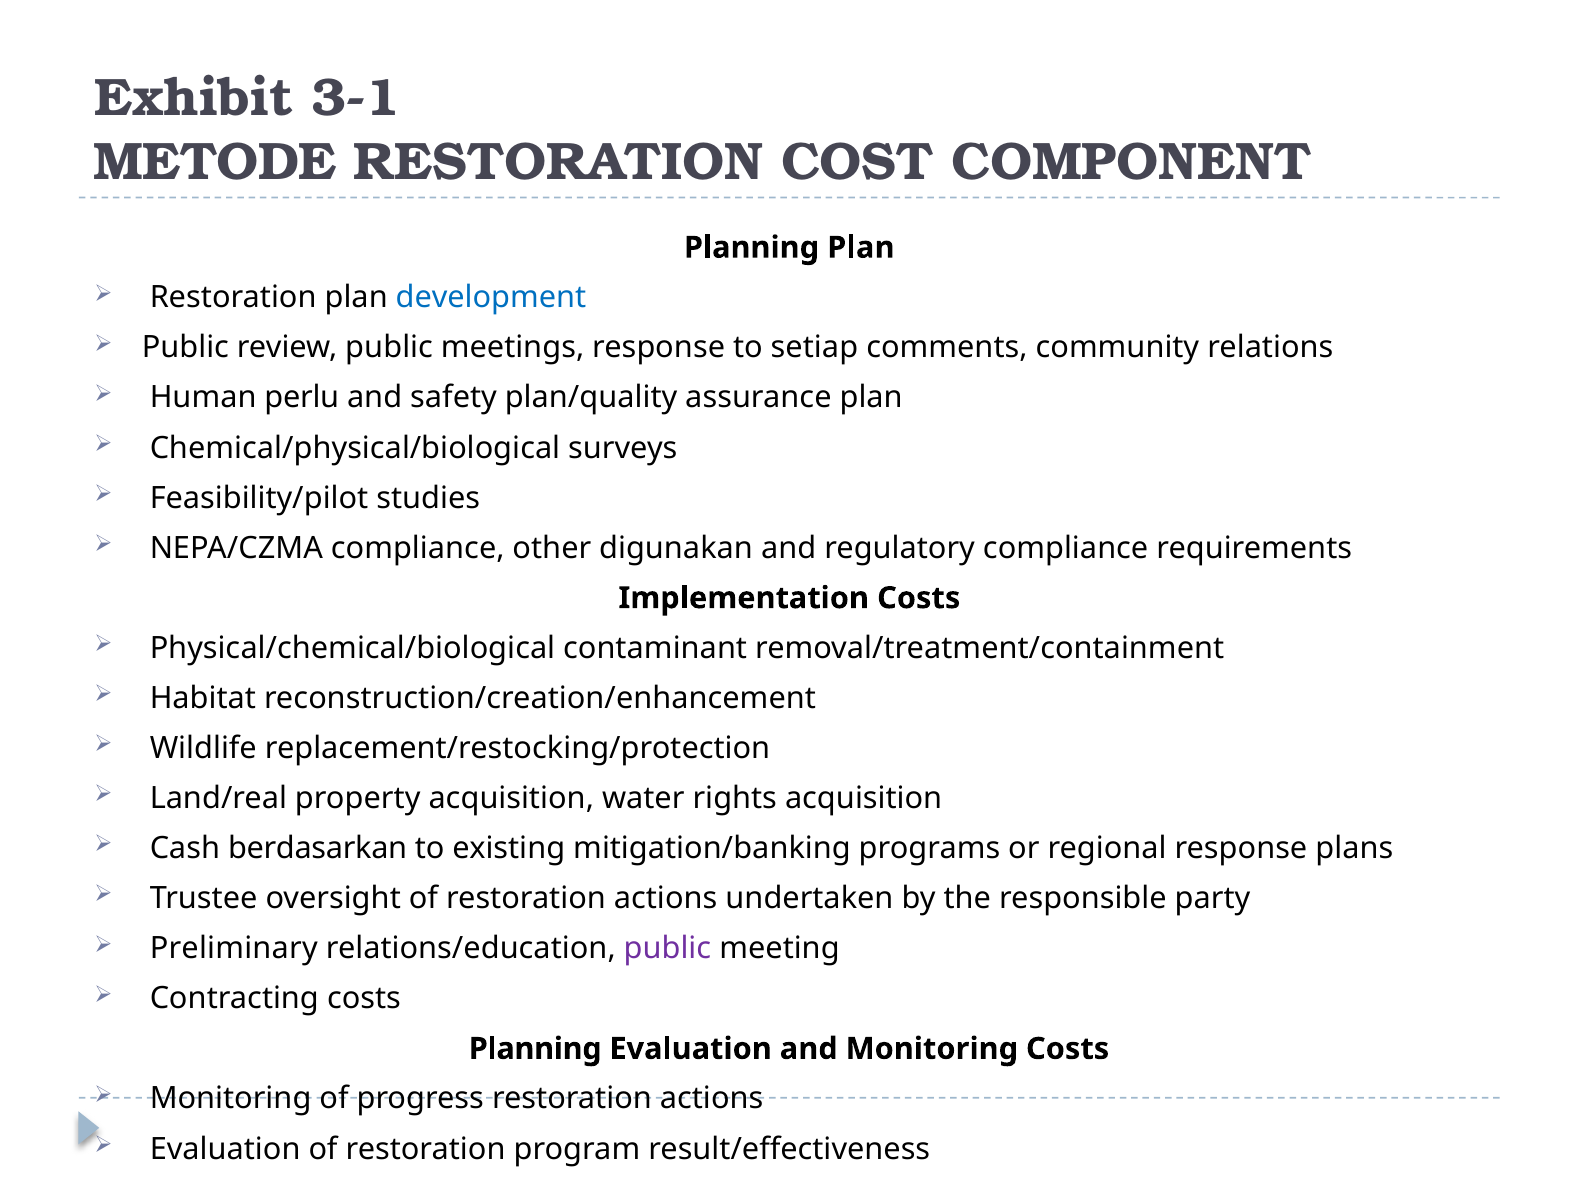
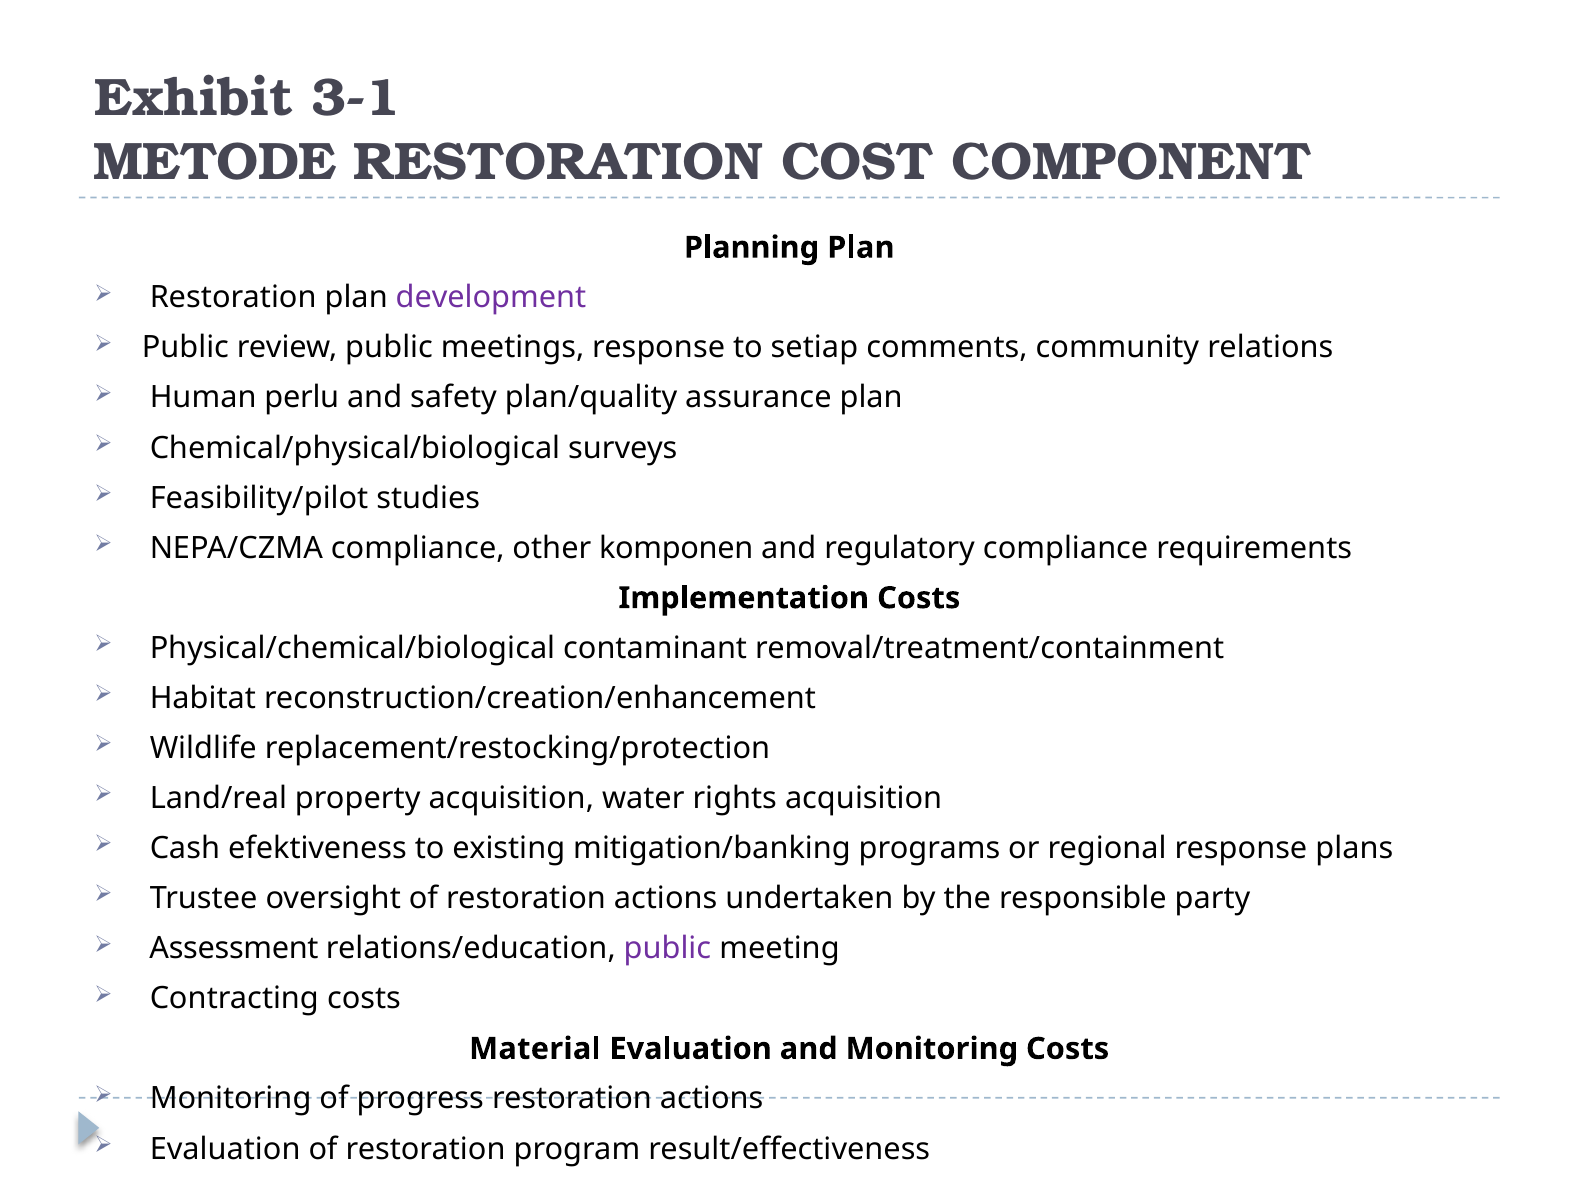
development colour: blue -> purple
digunakan: digunakan -> komponen
berdasarkan: berdasarkan -> efektiveness
Preliminary: Preliminary -> Assessment
Planning at (535, 1048): Planning -> Material
